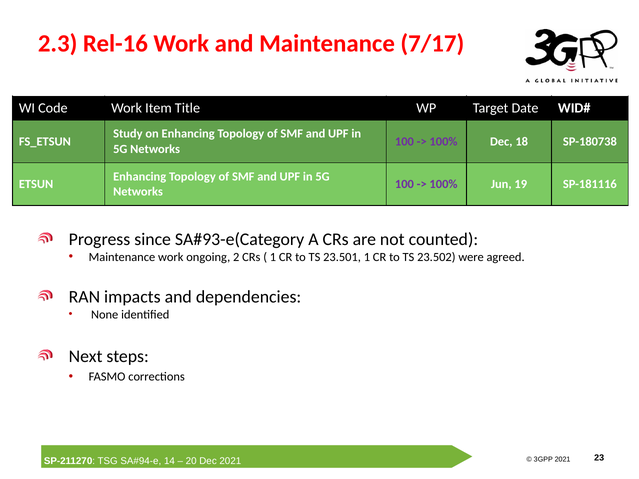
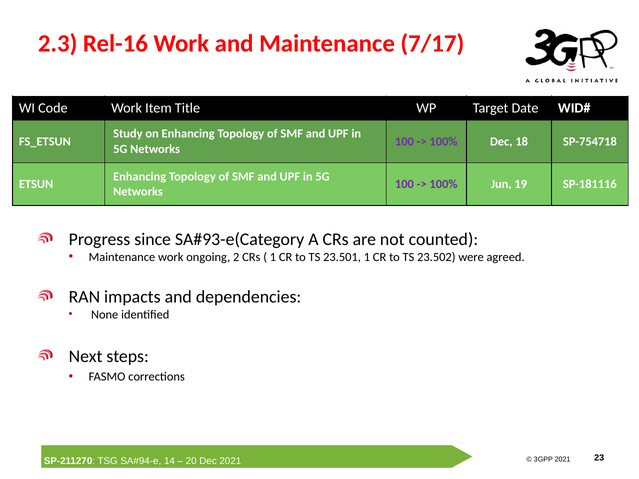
SP-180738: SP-180738 -> SP-754718
